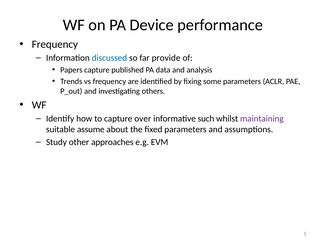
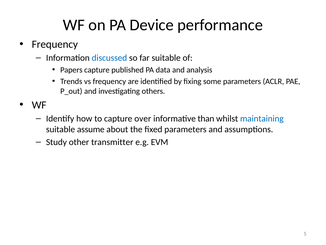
far provide: provide -> suitable
such: such -> than
maintaining colour: purple -> blue
approaches: approaches -> transmitter
